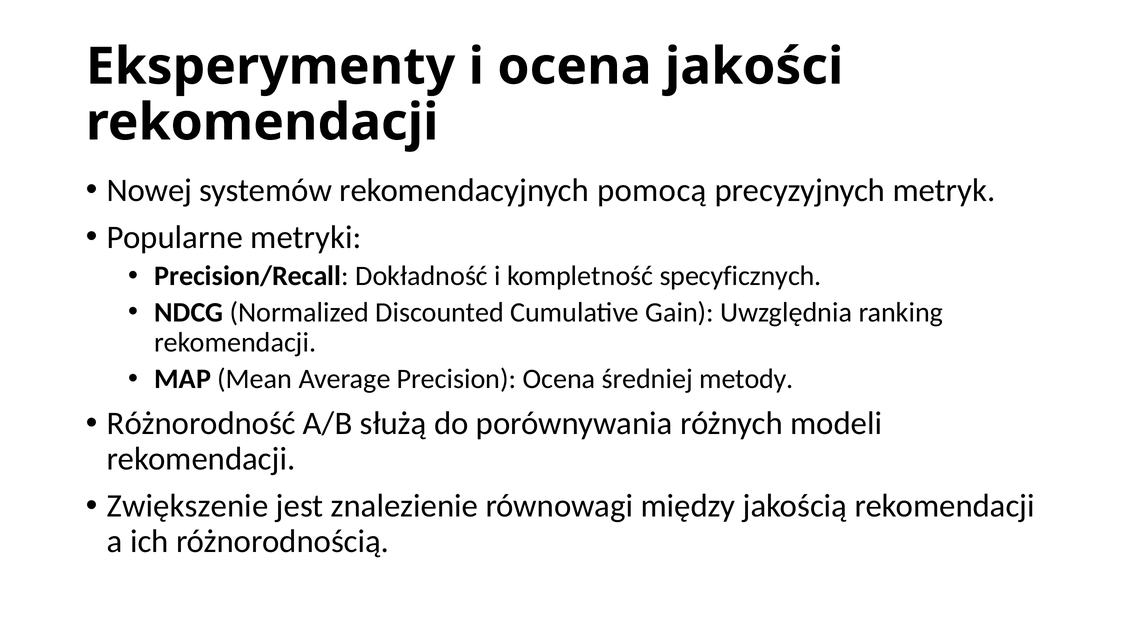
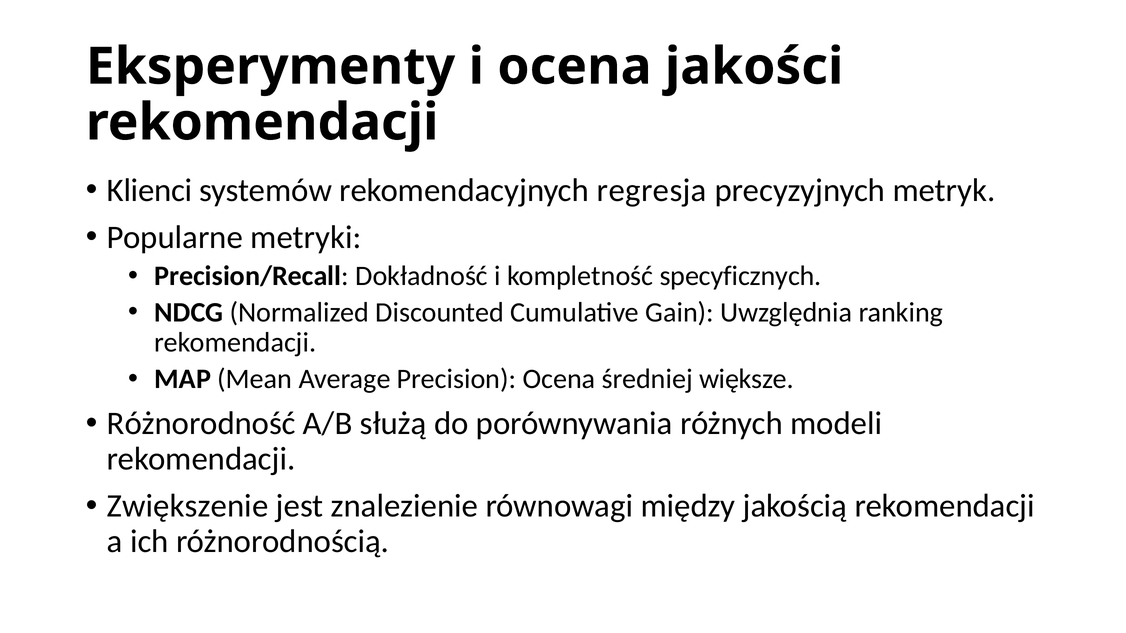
Nowej: Nowej -> Klienci
pomocą: pomocą -> regresja
metody: metody -> większe
